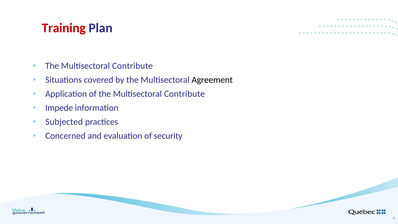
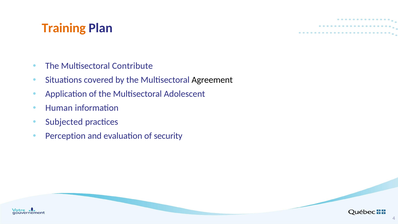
Training colour: red -> orange
of the Multisectoral Contribute: Contribute -> Adolescent
Impede: Impede -> Human
Concerned: Concerned -> Perception
